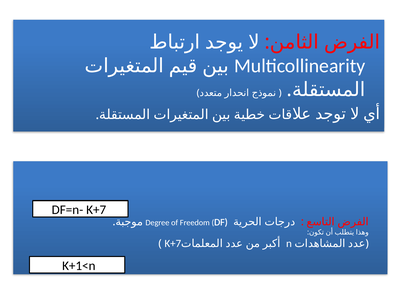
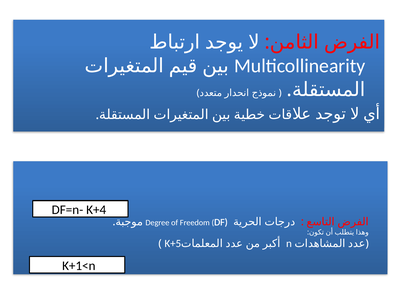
DF=n- K+7: K+7 -> K+4
K+7 at (173, 243): K+7 -> K+5
